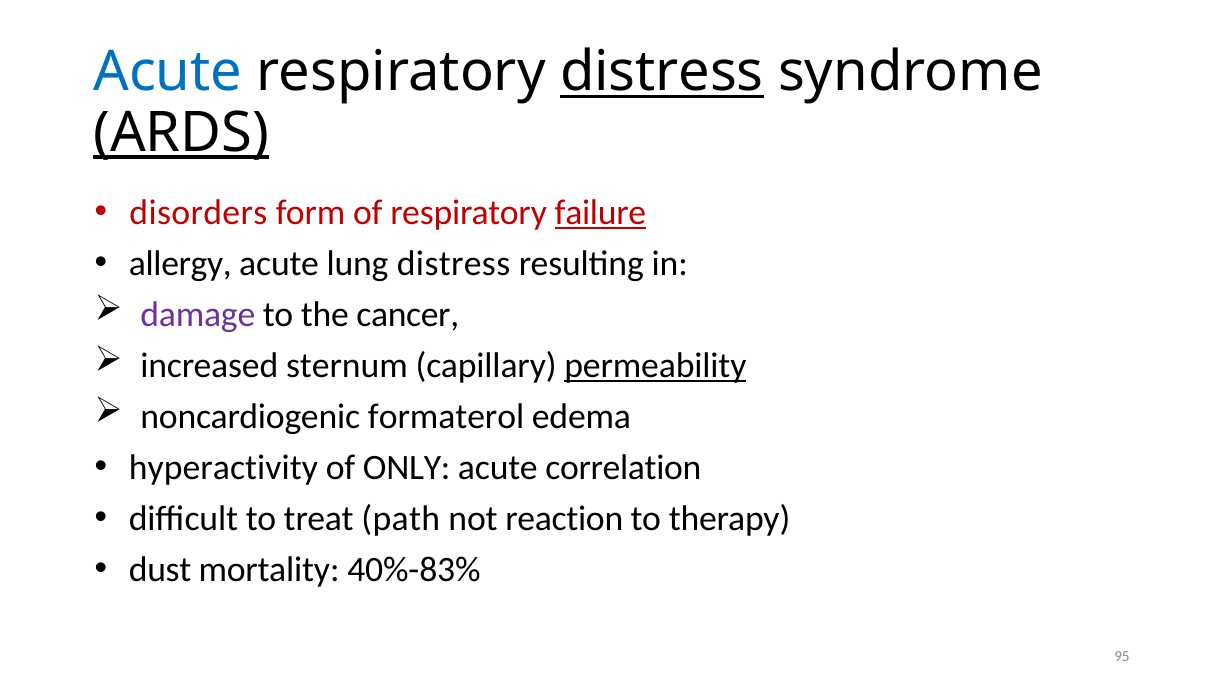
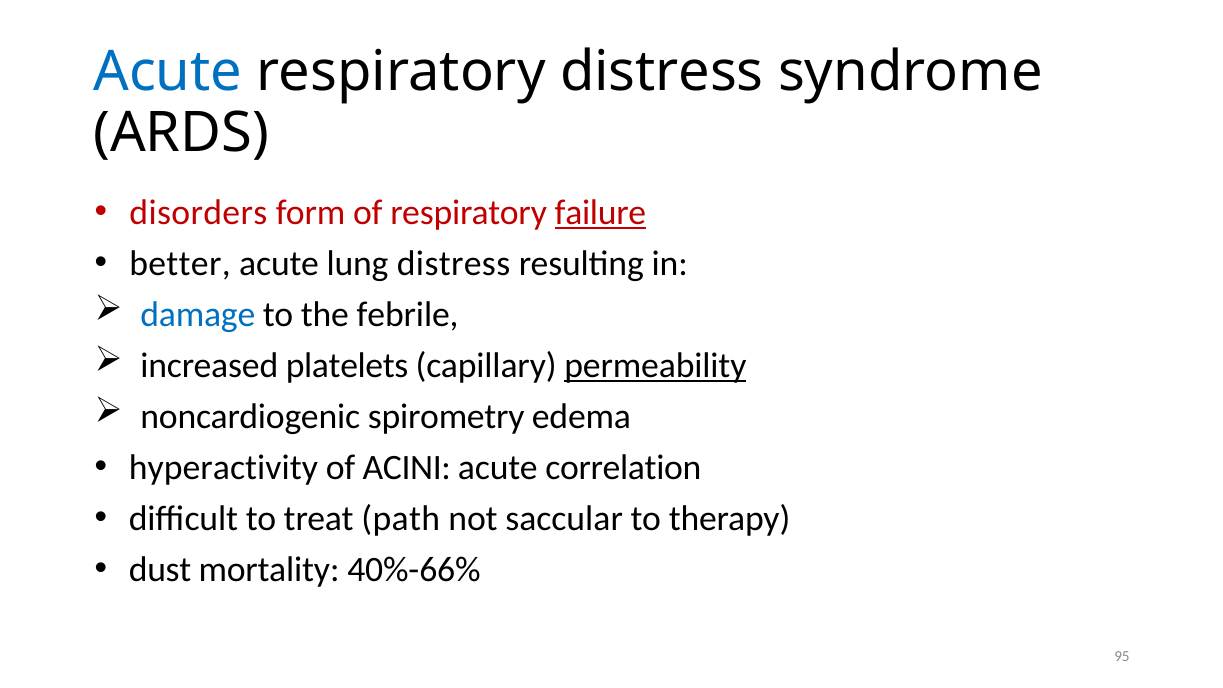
distress at (662, 72) underline: present -> none
ARDS underline: present -> none
allergy: allergy -> better
damage colour: purple -> blue
cancer: cancer -> febrile
sternum: sternum -> platelets
formaterol: formaterol -> spirometry
ONLY: ONLY -> ACINI
reaction: reaction -> saccular
40%-83%: 40%-83% -> 40%-66%
